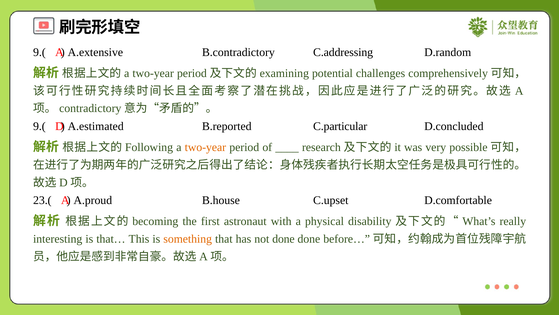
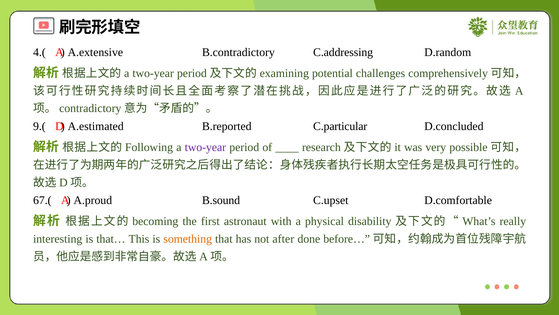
9.( at (39, 52): 9.( -> 4.(
two-year at (205, 147) colour: orange -> purple
23.(: 23.( -> 67.(
B.house: B.house -> B.sound
not done: done -> after
